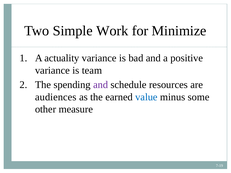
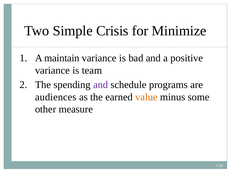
Work: Work -> Crisis
actuality: actuality -> maintain
resources: resources -> programs
value colour: blue -> orange
